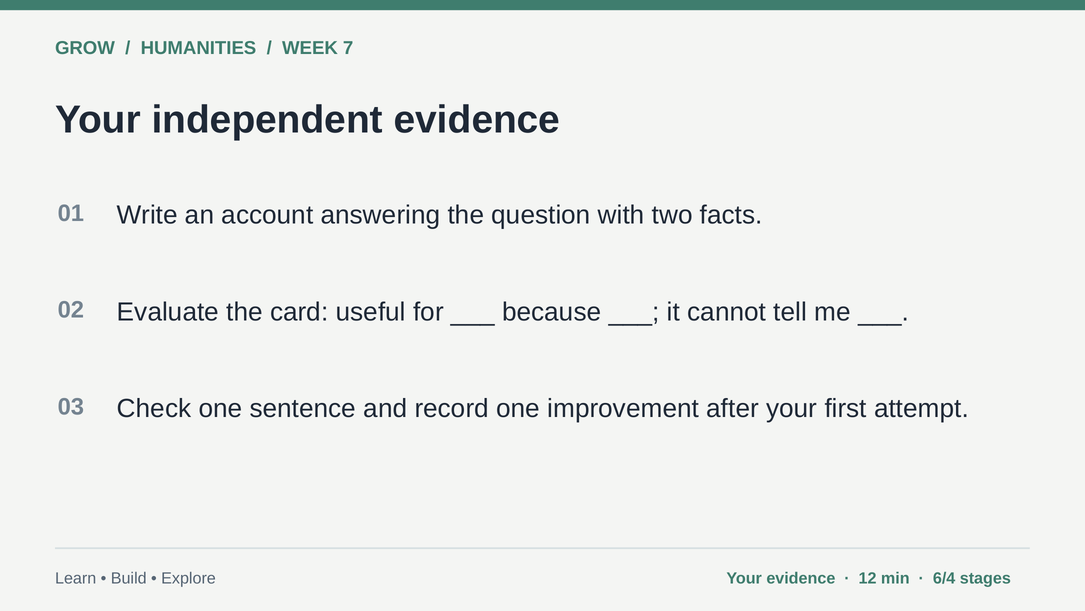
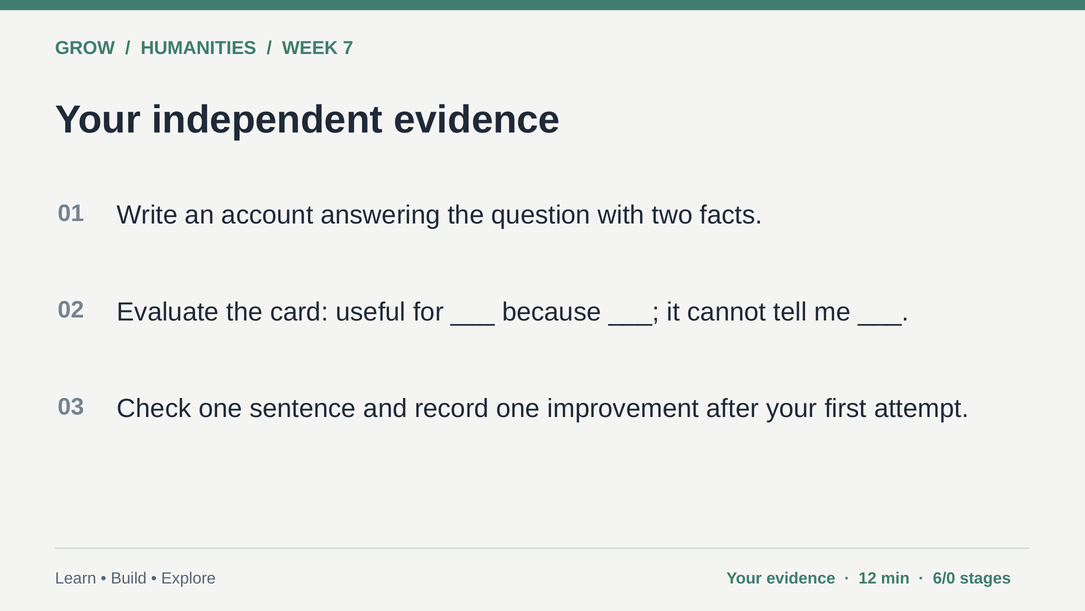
6/4: 6/4 -> 6/0
